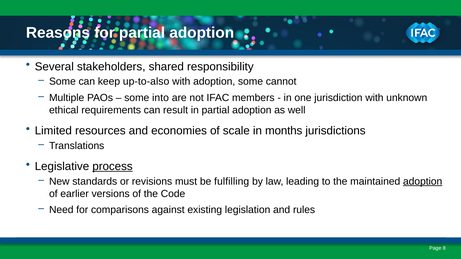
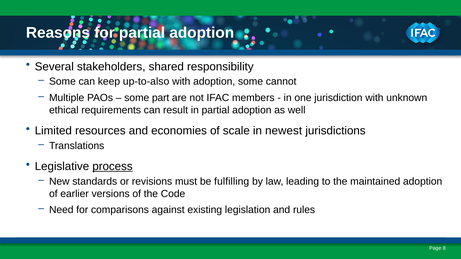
into: into -> part
months: months -> newest
adoption at (423, 182) underline: present -> none
